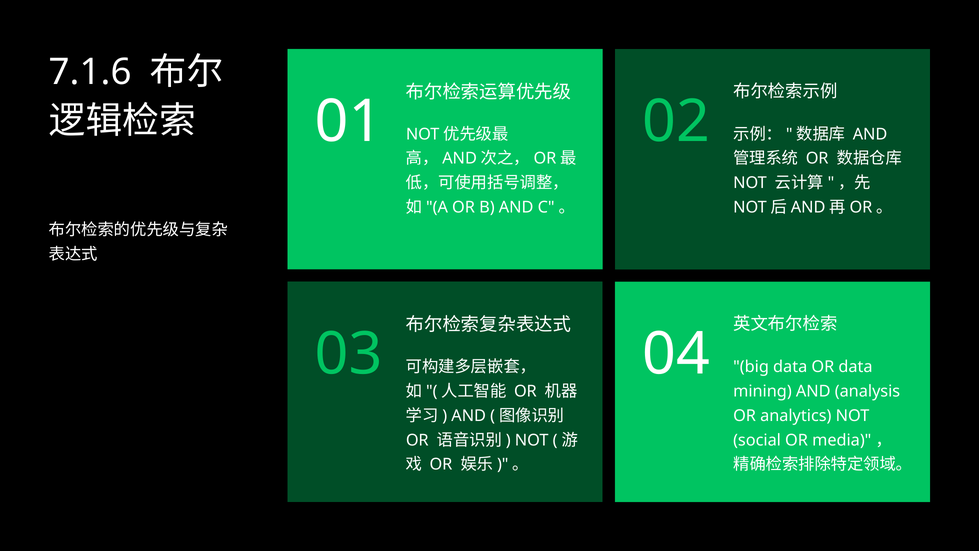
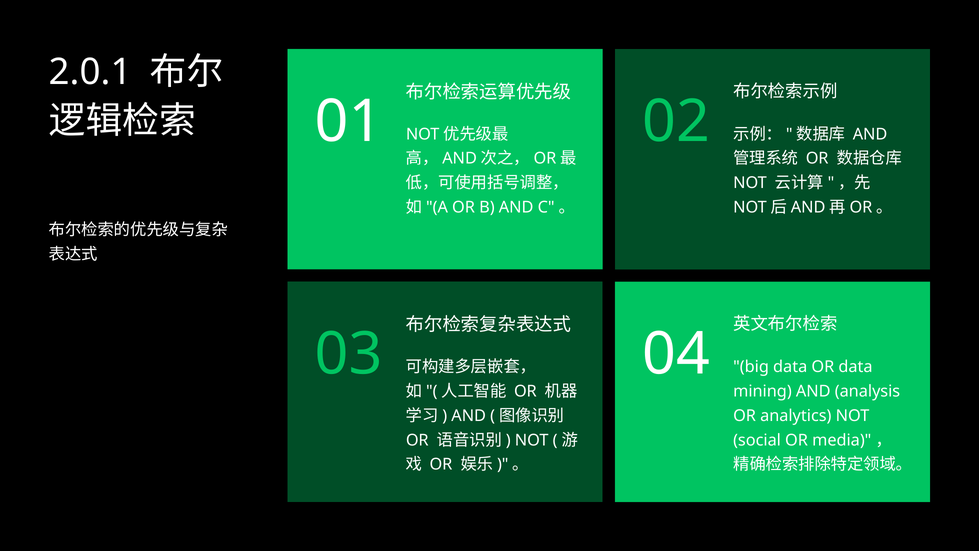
7.1.6: 7.1.6 -> 2.0.1
